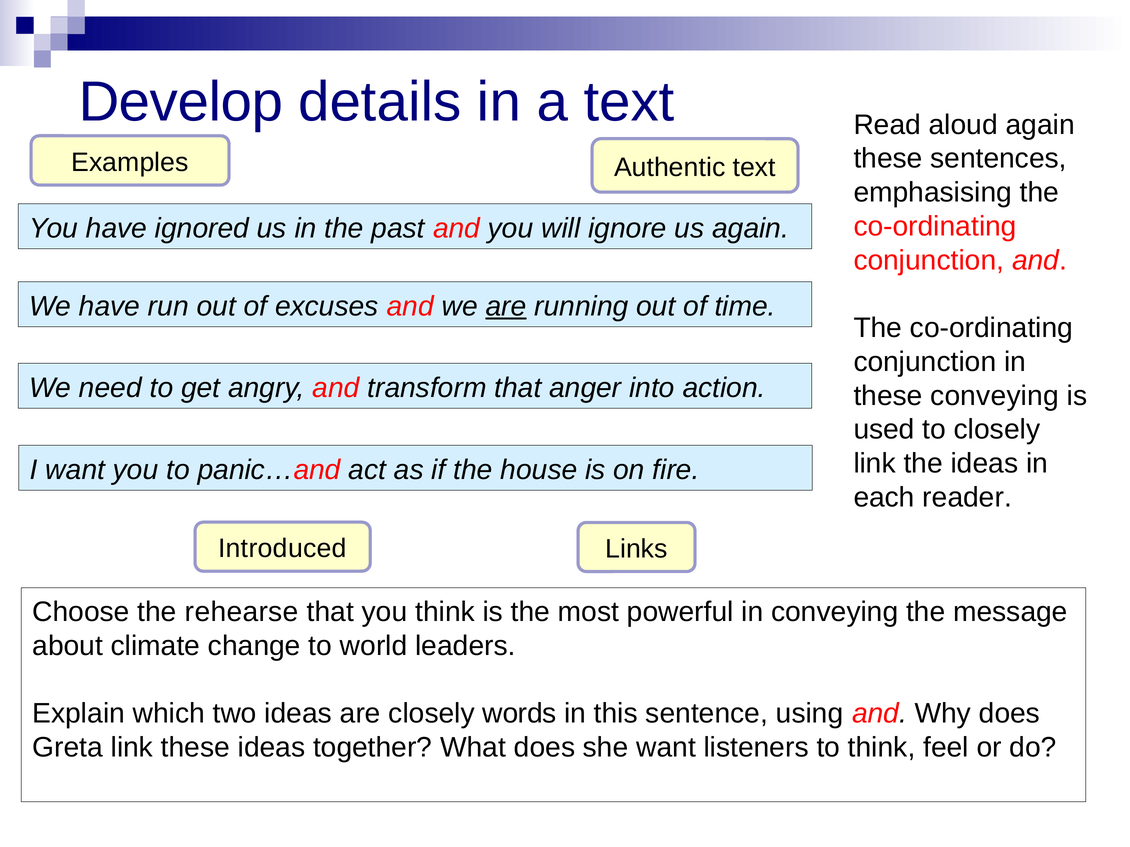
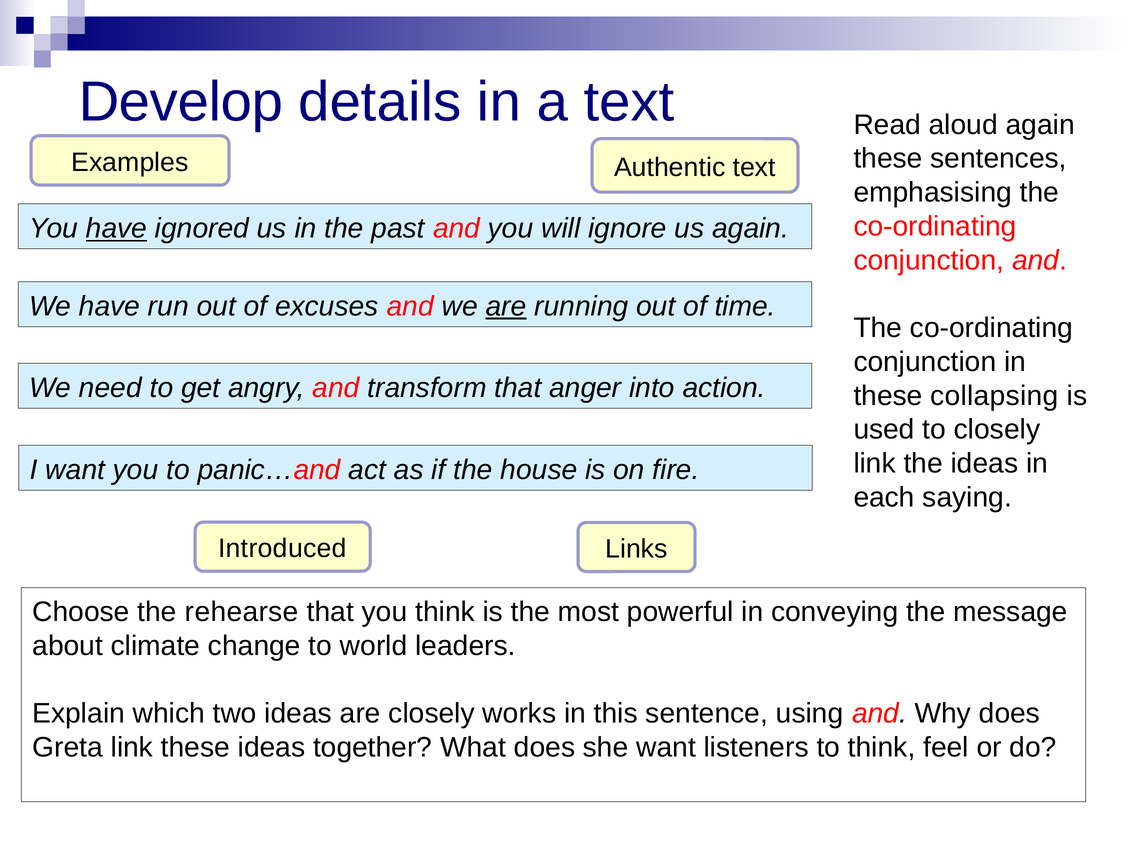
have at (116, 229) underline: none -> present
these conveying: conveying -> collapsing
reader: reader -> saying
words: words -> works
